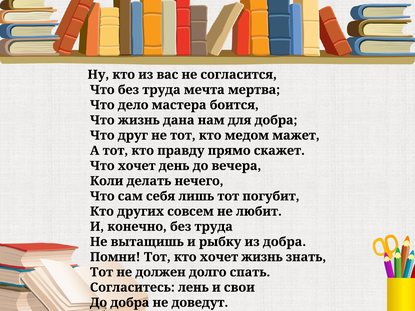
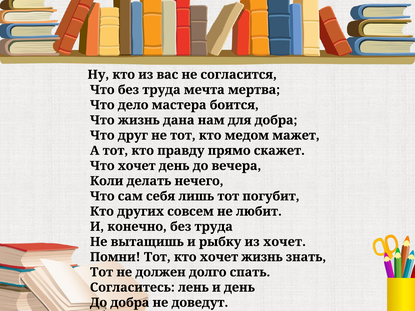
из добра: добра -> хочет
и свои: свои -> день
